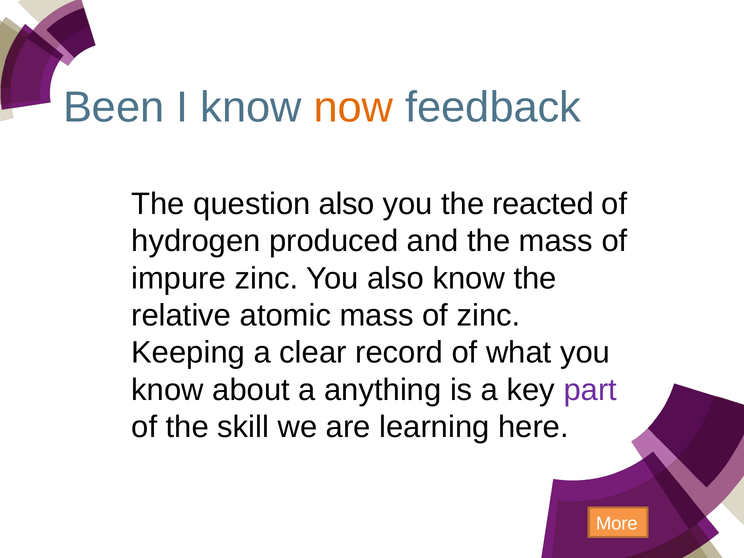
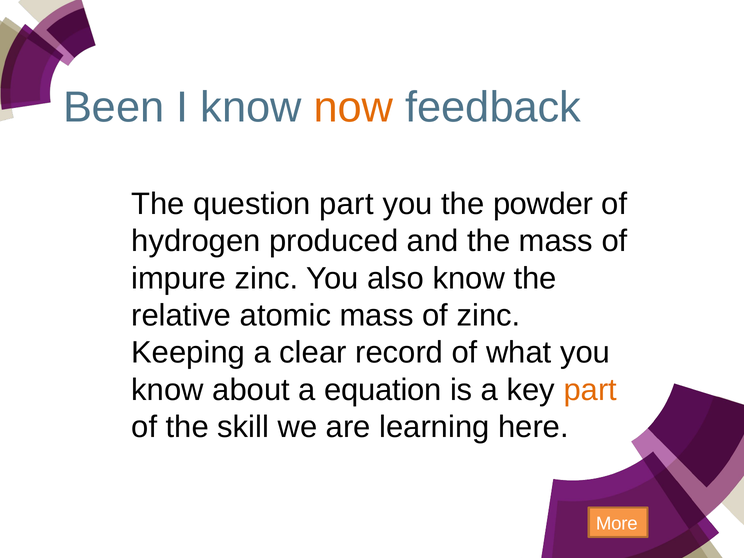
question also: also -> part
the reacted: reacted -> powder
anything: anything -> equation
part at (590, 390) colour: purple -> orange
